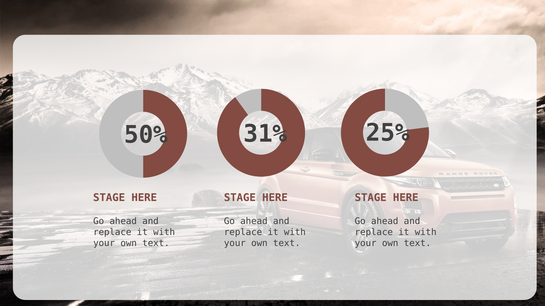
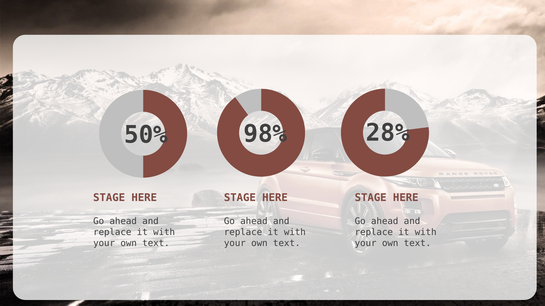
31%: 31% -> 98%
25%: 25% -> 28%
